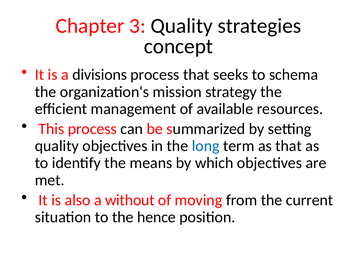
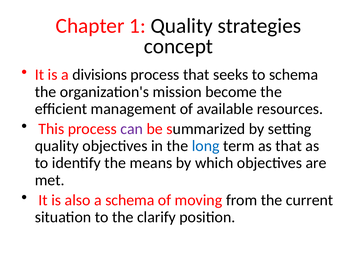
3: 3 -> 1
strategy: strategy -> become
can colour: black -> purple
a without: without -> schema
hence: hence -> clarify
